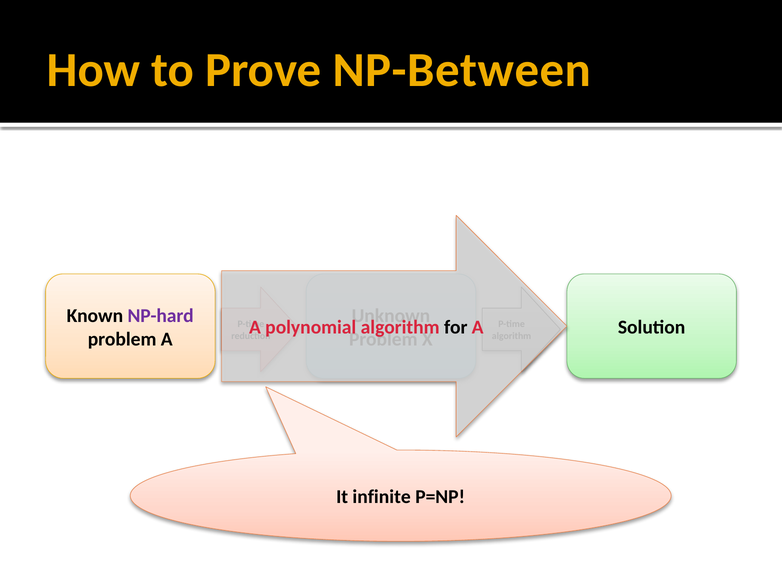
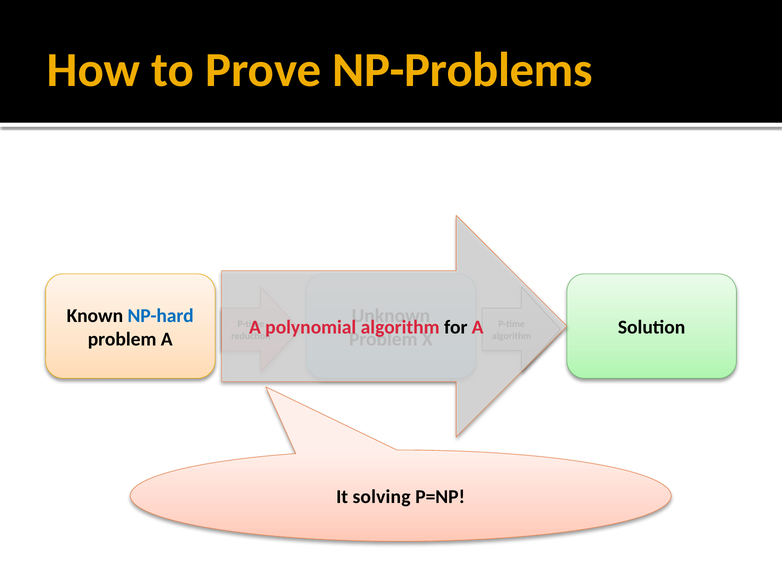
NP-Between: NP-Between -> NP-Problems
NP-hard colour: purple -> blue
infinite: infinite -> solving
